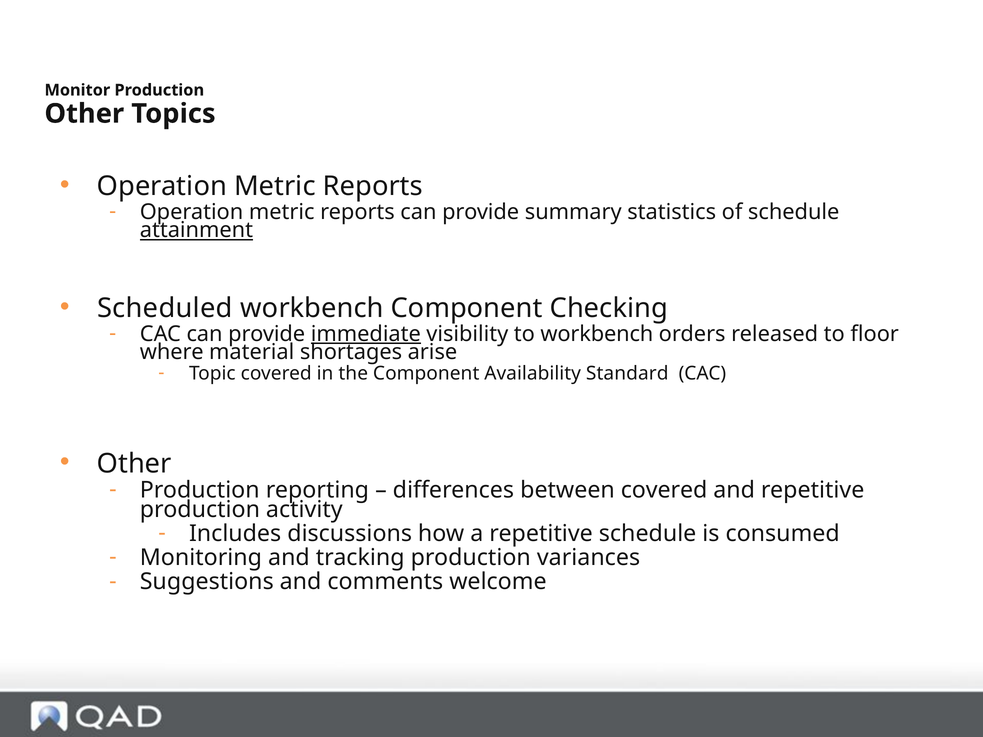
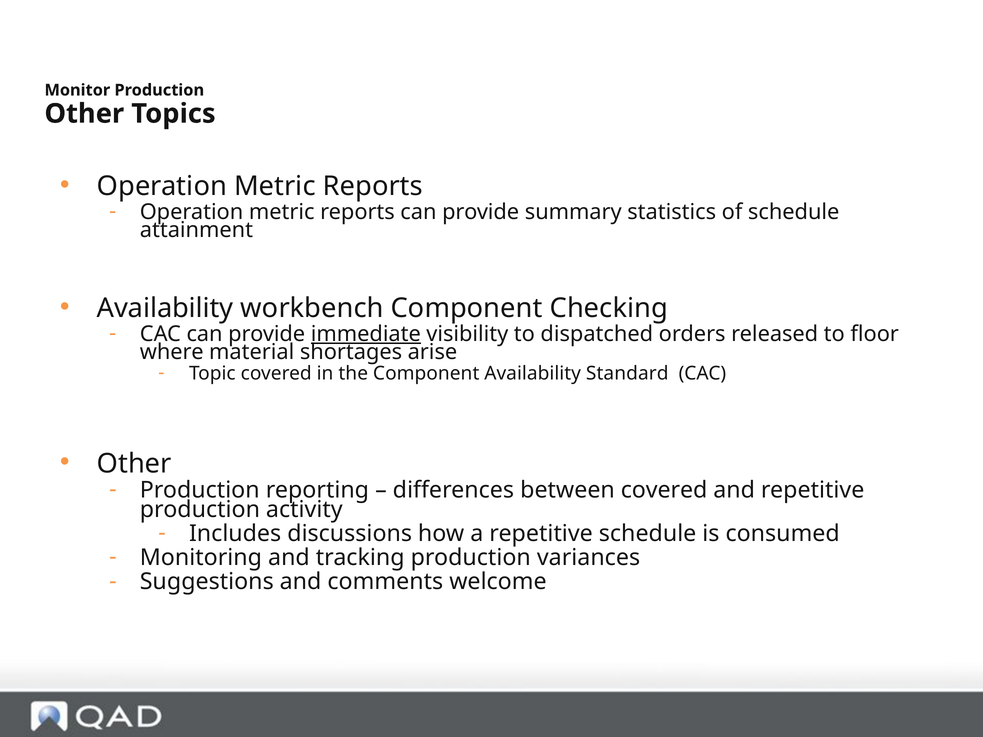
attainment underline: present -> none
Scheduled at (165, 309): Scheduled -> Availability
to workbench: workbench -> dispatched
